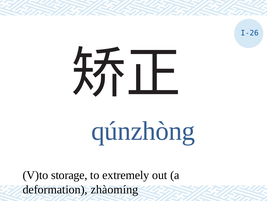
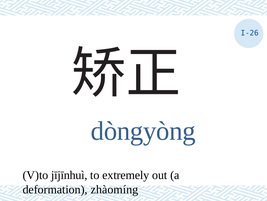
qúnzhòng: qúnzhòng -> dòngyòng
storage: storage -> jījīnhuì
